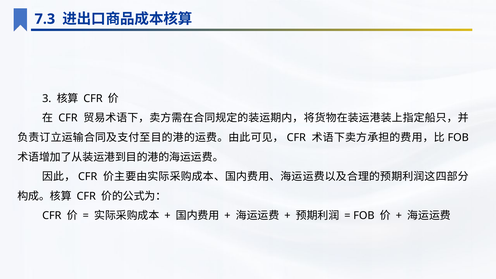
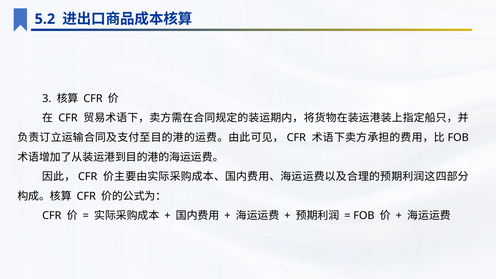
7.3: 7.3 -> 5.2
